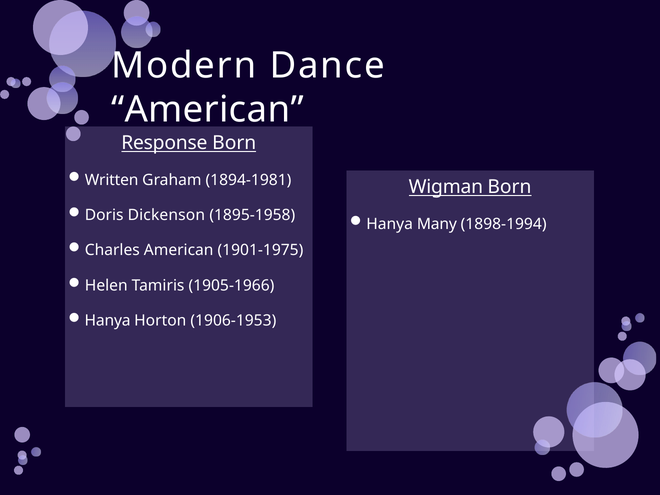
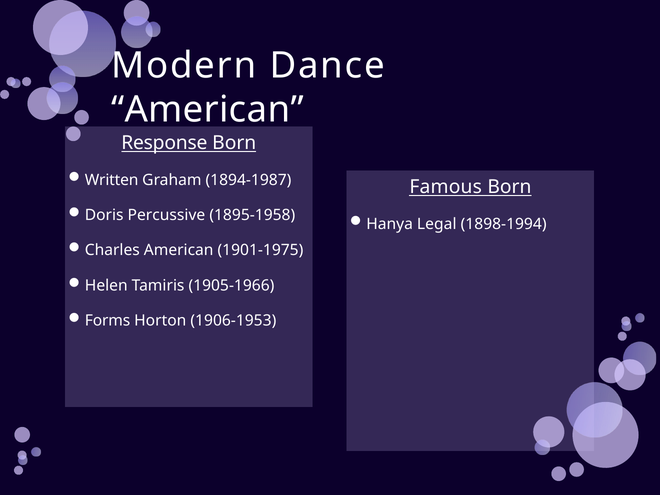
1894-1981: 1894-1981 -> 1894-1987
Wigman: Wigman -> Famous
Dickenson: Dickenson -> Percussive
Many: Many -> Legal
Hanya at (108, 321): Hanya -> Forms
